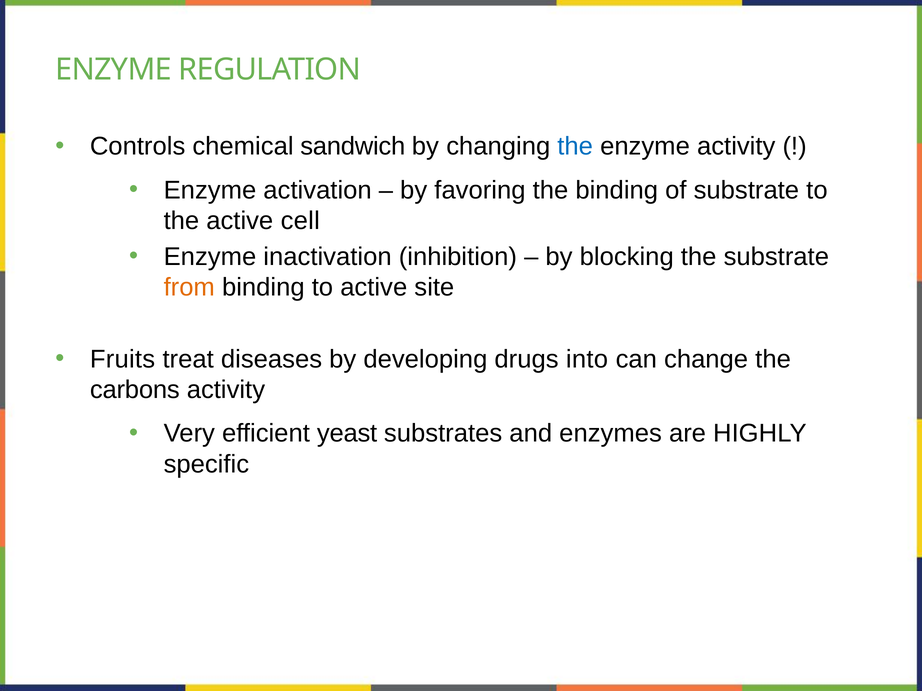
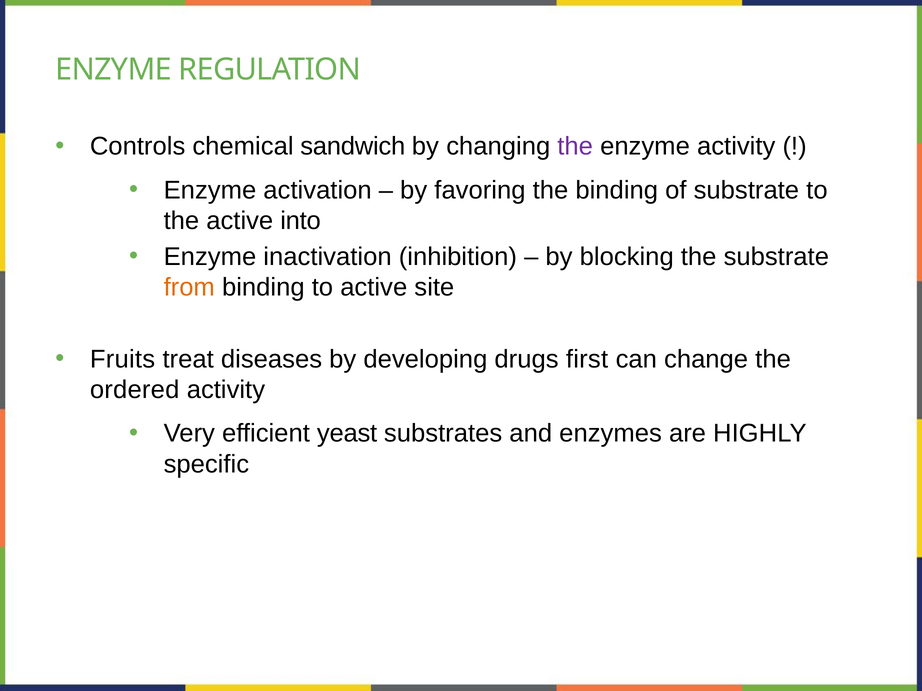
the at (575, 147) colour: blue -> purple
cell: cell -> into
into: into -> first
carbons: carbons -> ordered
